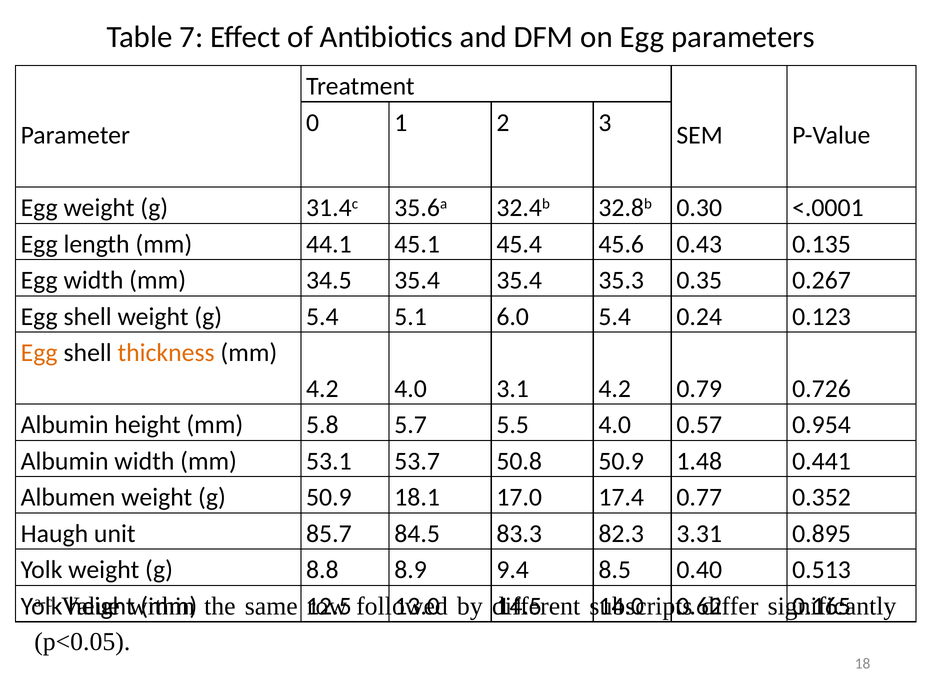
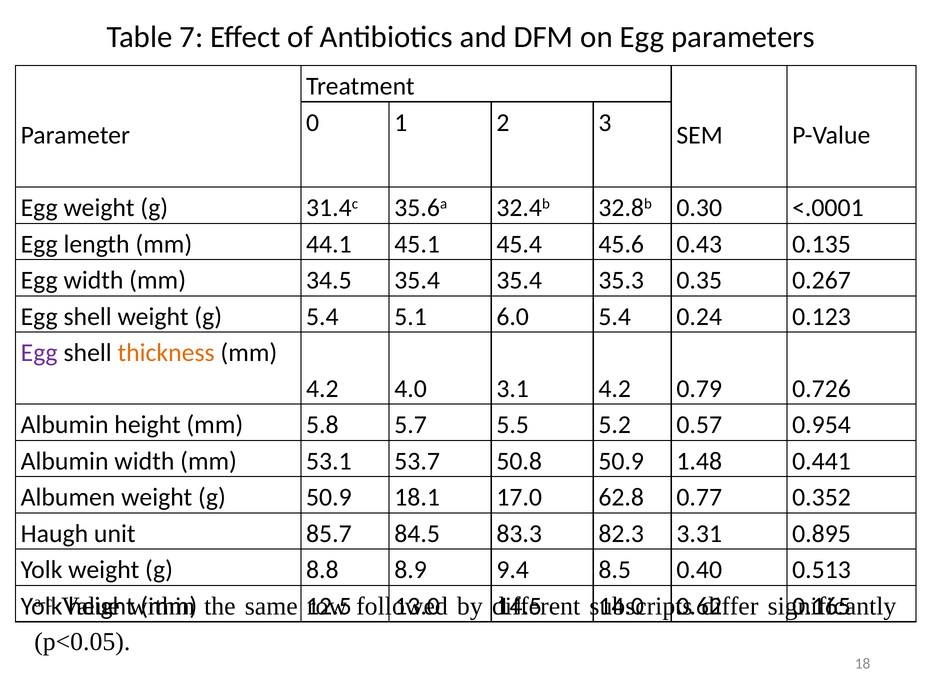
Egg at (39, 353) colour: orange -> purple
5.5 4.0: 4.0 -> 5.2
17.4: 17.4 -> 62.8
